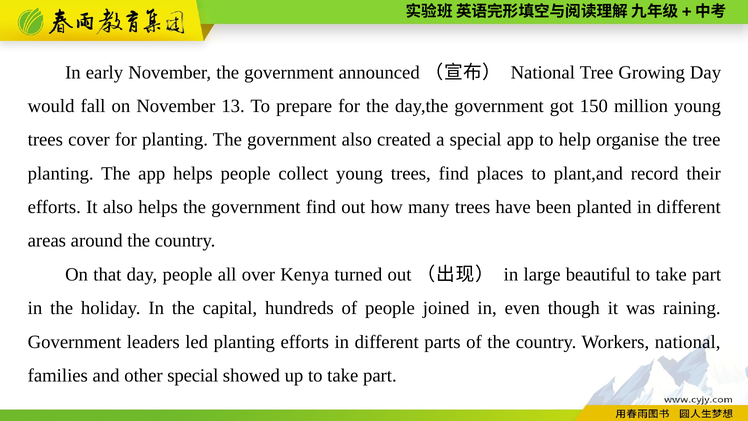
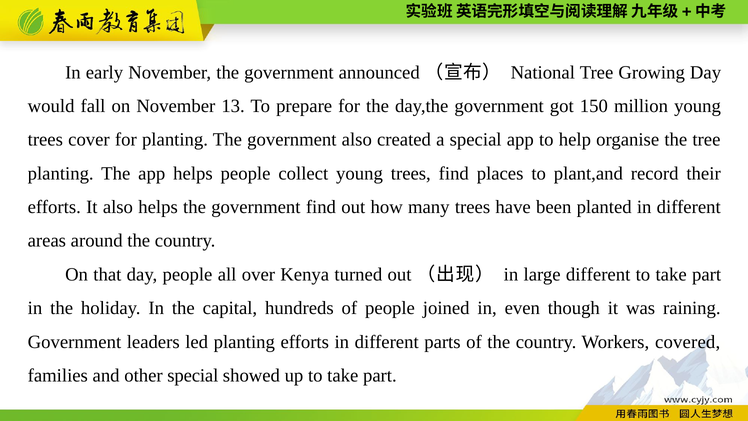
large beautiful: beautiful -> different
Workers national: national -> covered
